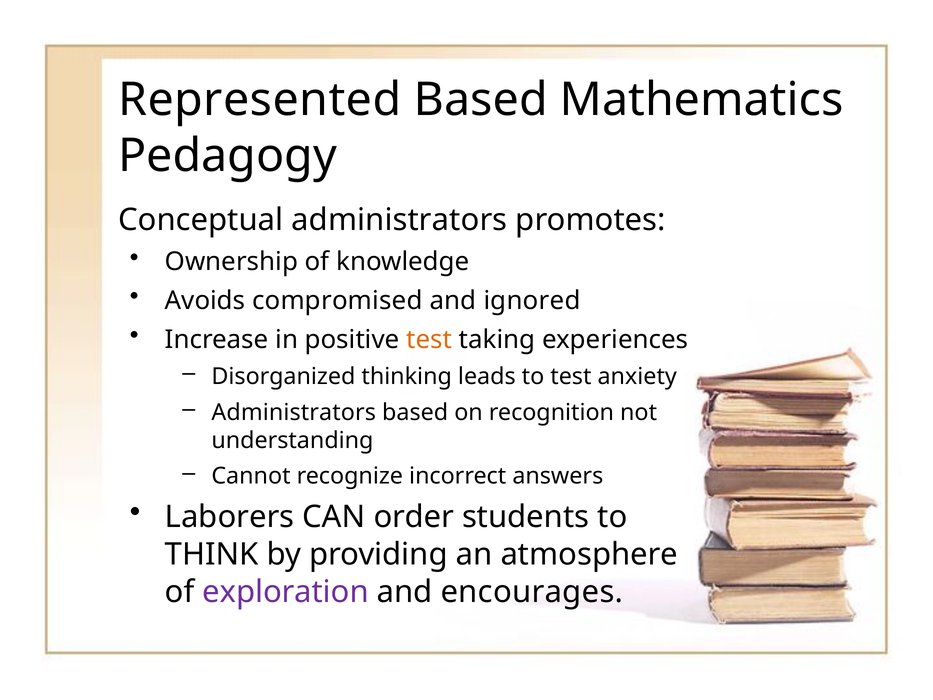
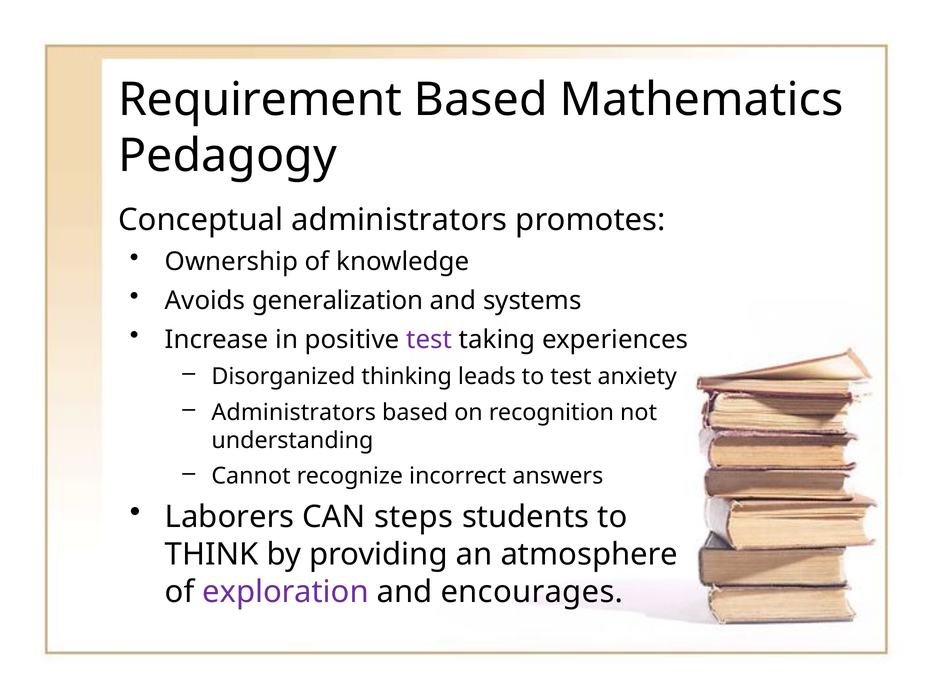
Represented: Represented -> Requirement
compromised: compromised -> generalization
ignored: ignored -> systems
test at (429, 339) colour: orange -> purple
order: order -> steps
